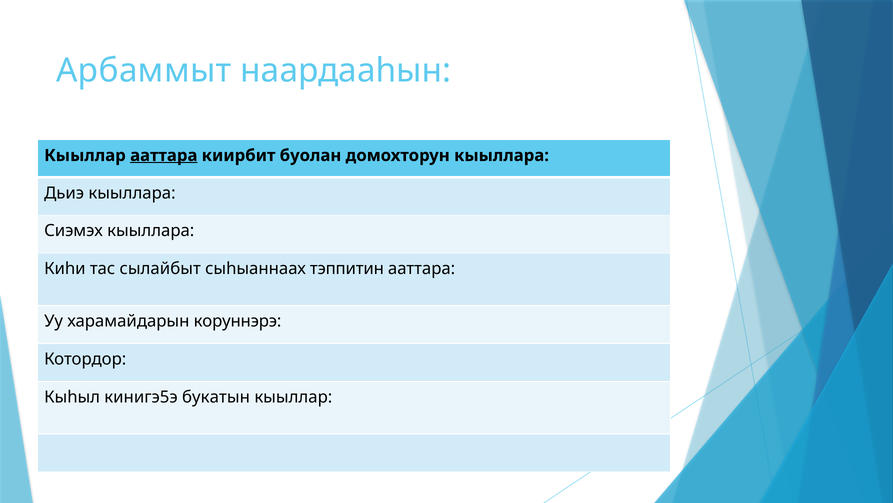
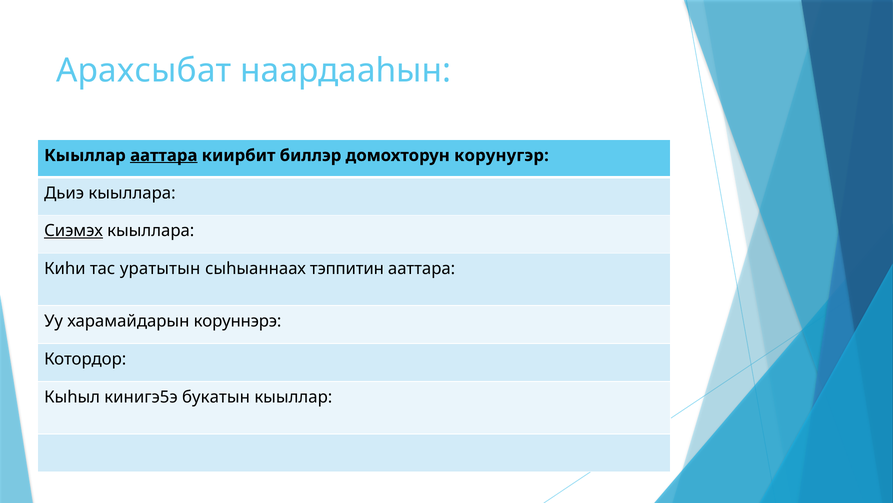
Арбаммыт: Арбаммыт -> Арахсыбат
буолан: буолан -> биллэр
домохторун кыыллара: кыыллара -> корунугэр
Сиэмэх underline: none -> present
сылайбыт: сылайбыт -> уратытын
